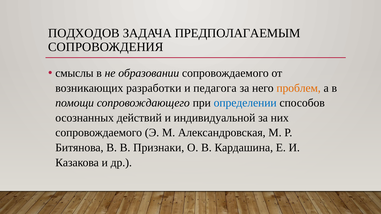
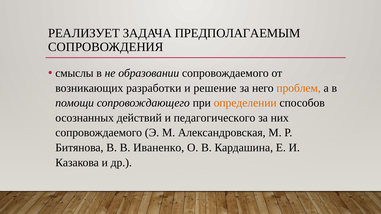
ПОДХОДОВ: ПОДХОДОВ -> РЕАЛИЗУЕТ
педагога: педагога -> решение
определении colour: blue -> orange
индивидуальной: индивидуальной -> педагогического
Признаки: Признаки -> Иваненко
